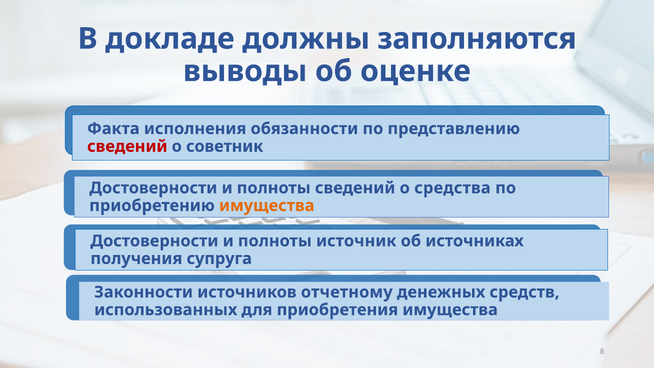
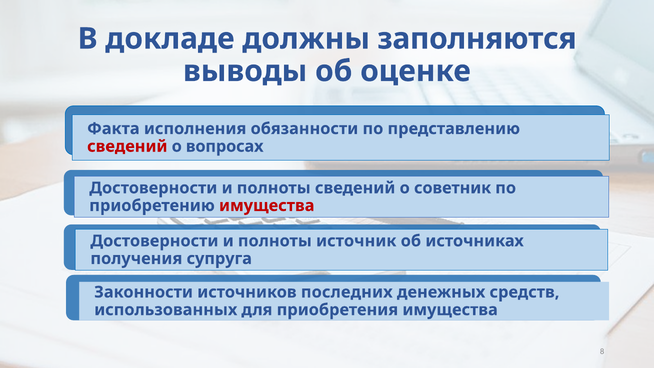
советник: советник -> вопросах
средства: средства -> советник
имущества at (267, 206) colour: orange -> red
отчетному: отчетному -> последних
